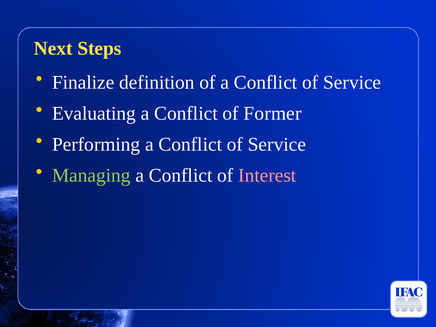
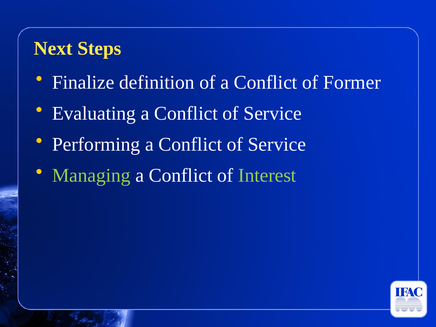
Service at (352, 82): Service -> Former
Former at (273, 113): Former -> Service
Interest colour: pink -> light green
